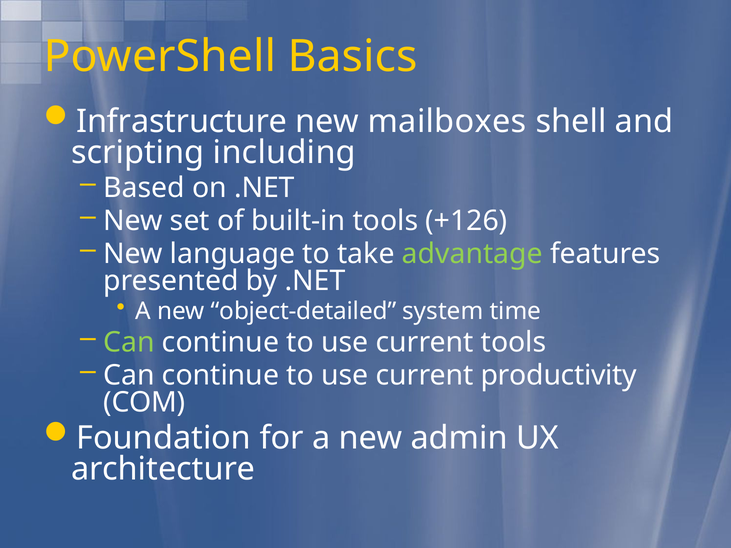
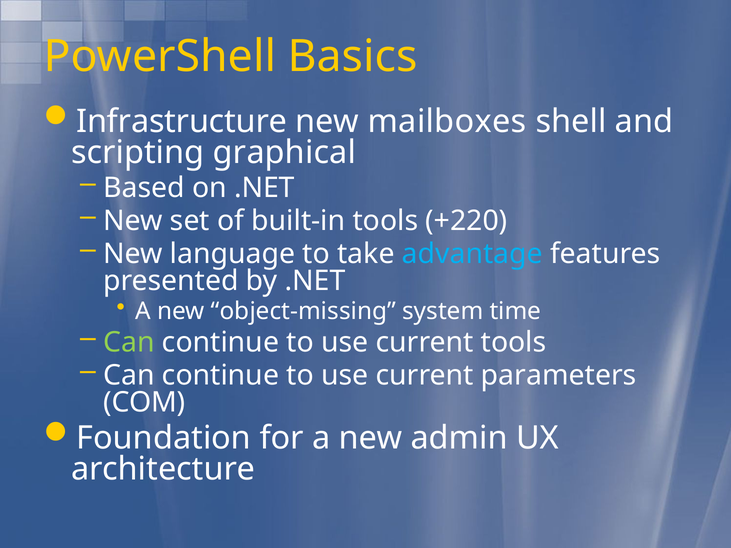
including: including -> graphical
+126: +126 -> +220
advantage colour: light green -> light blue
object-detailed: object-detailed -> object-missing
productivity: productivity -> parameters
